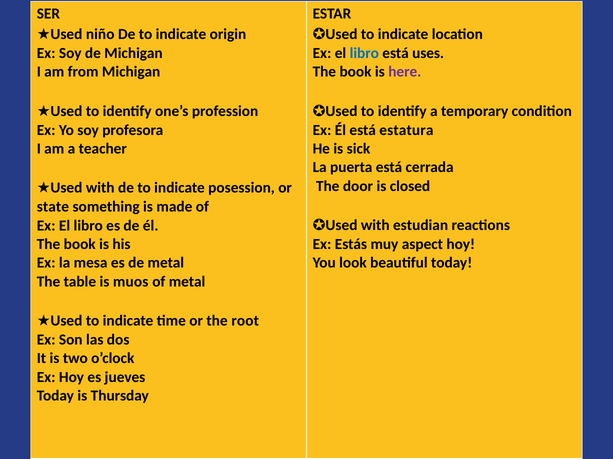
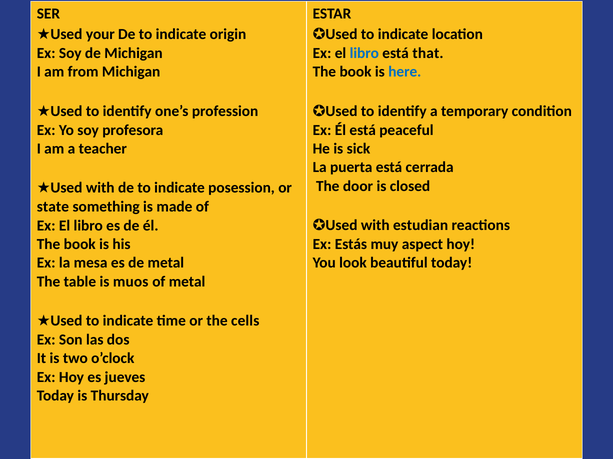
niño: niño -> your
uses: uses -> that
here colour: purple -> blue
estatura: estatura -> peaceful
root: root -> cells
